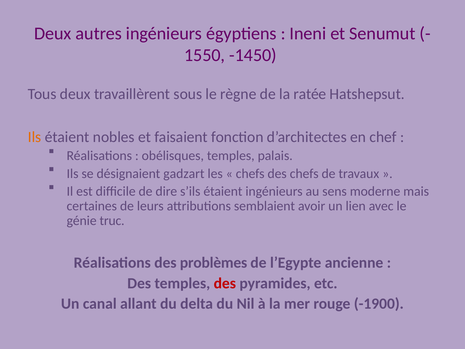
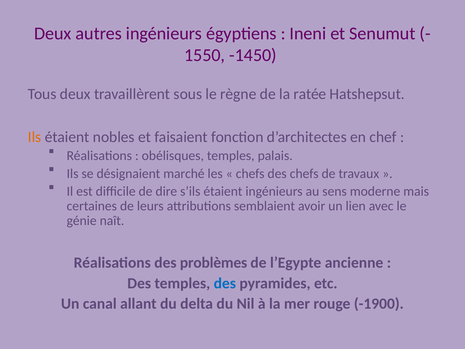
gadzart: gadzart -> marché
truc: truc -> naît
des at (225, 283) colour: red -> blue
